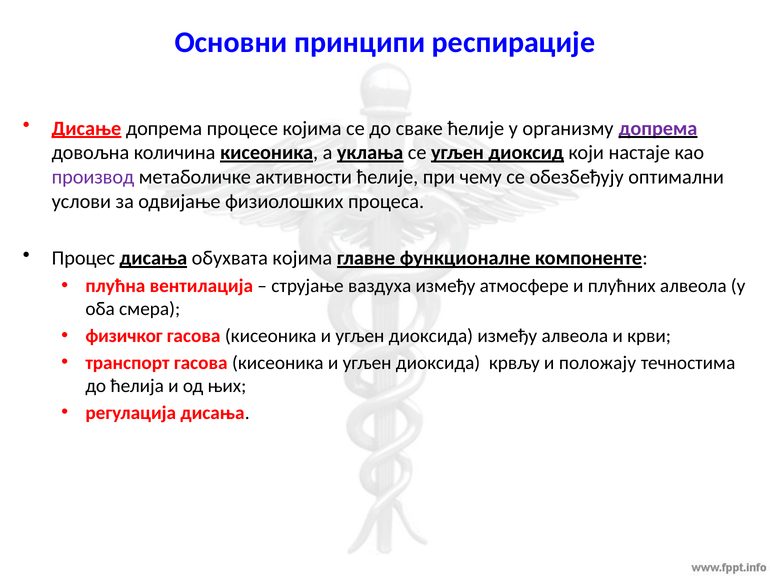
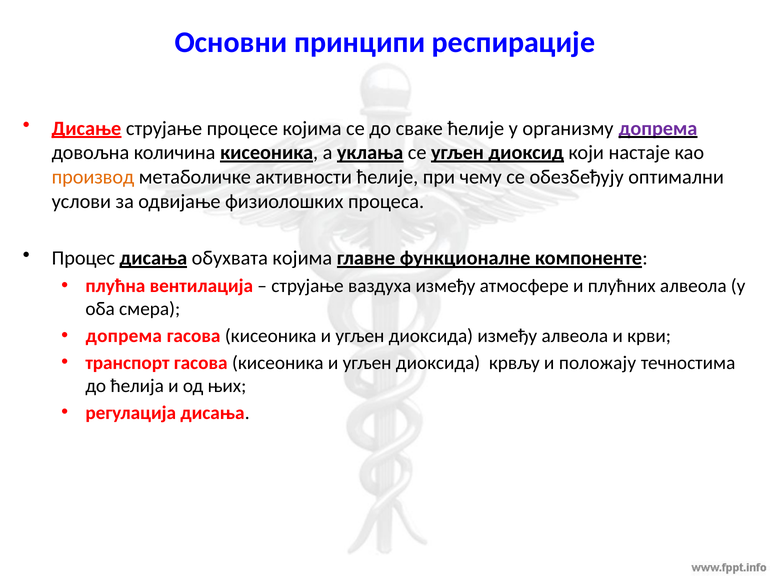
Дисање допрема: допрема -> струјање
производ colour: purple -> orange
физичког at (124, 336): физичког -> допрема
